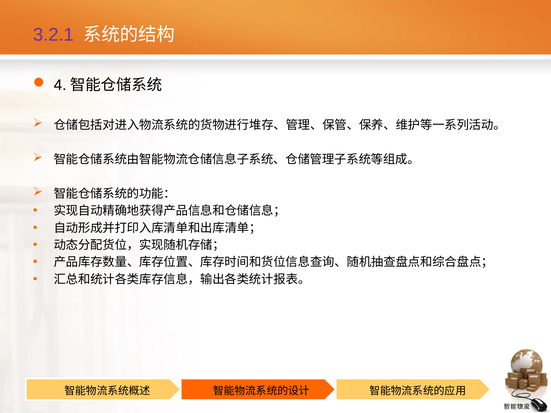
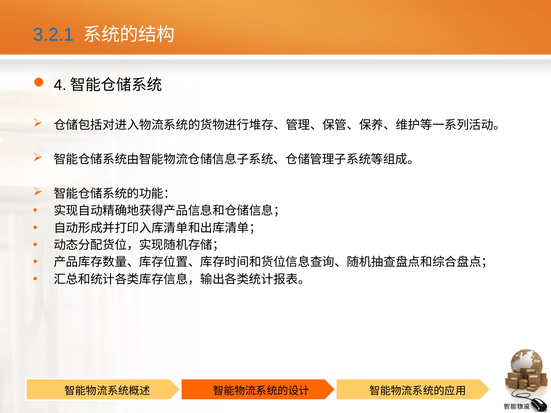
3.2.1 colour: purple -> blue
